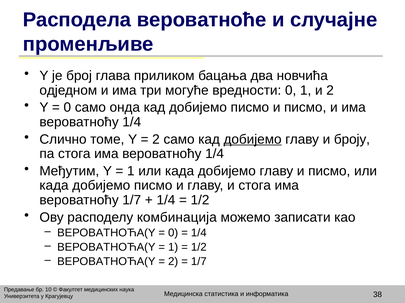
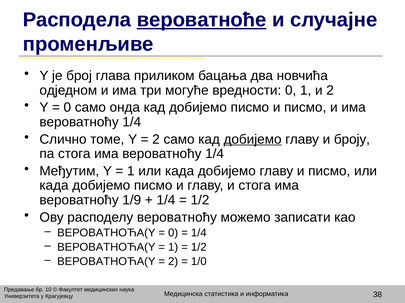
вероватноће underline: none -> present
вероватноћу 1/7: 1/7 -> 1/9
расподелу комбинација: комбинација -> вероватноћу
1/7 at (199, 262): 1/7 -> 1/0
